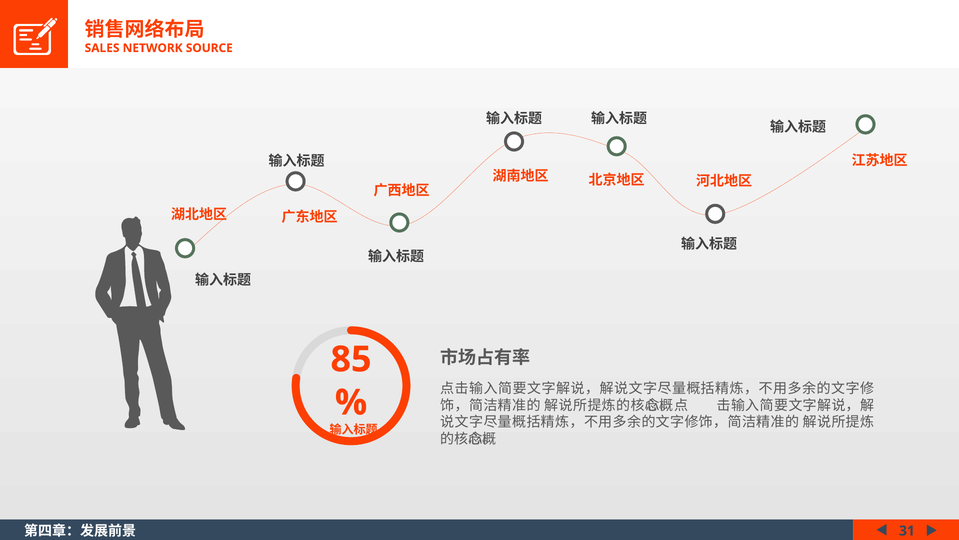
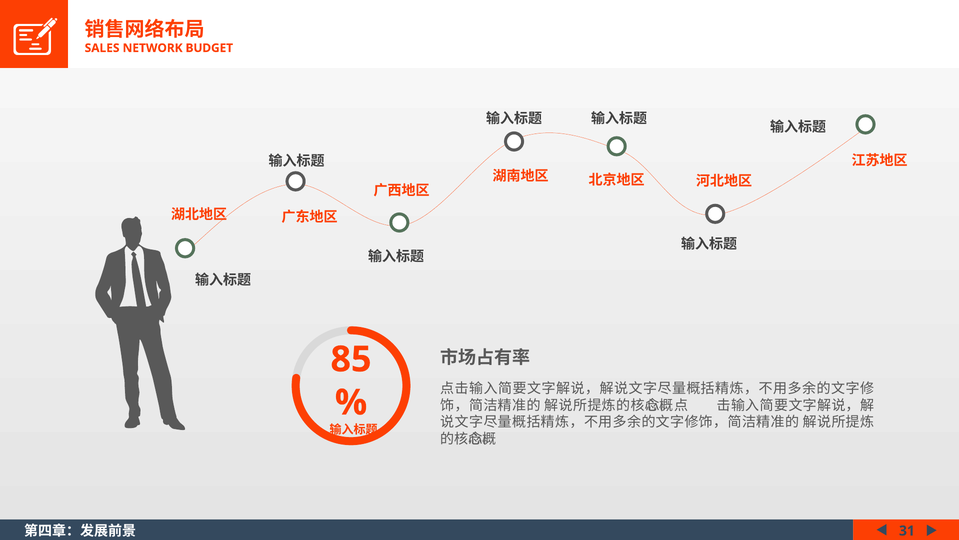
SOURCE: SOURCE -> BUDGET
